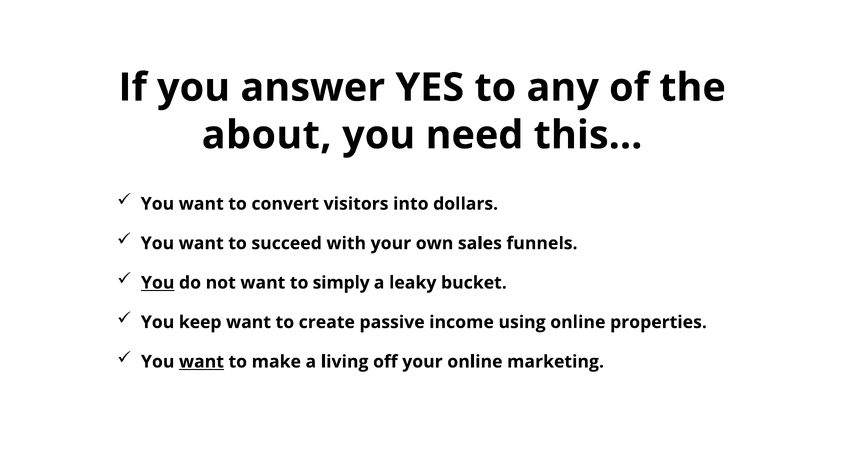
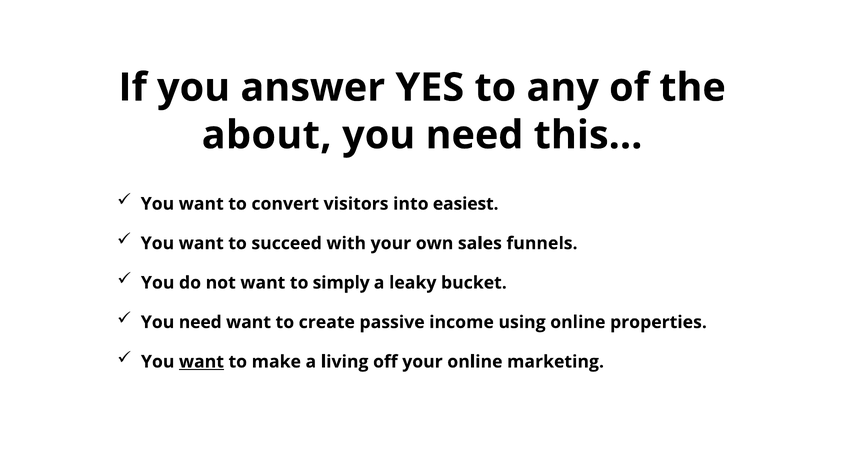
dollars: dollars -> easiest
You at (158, 283) underline: present -> none
keep at (200, 322): keep -> need
